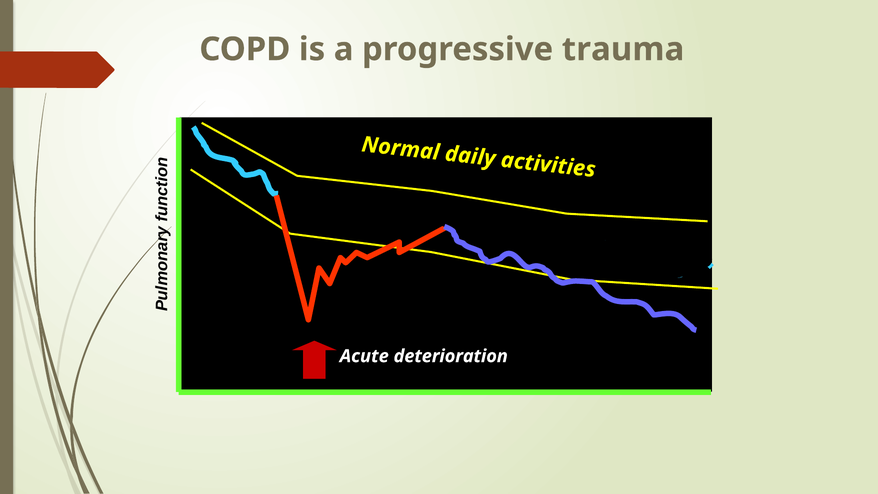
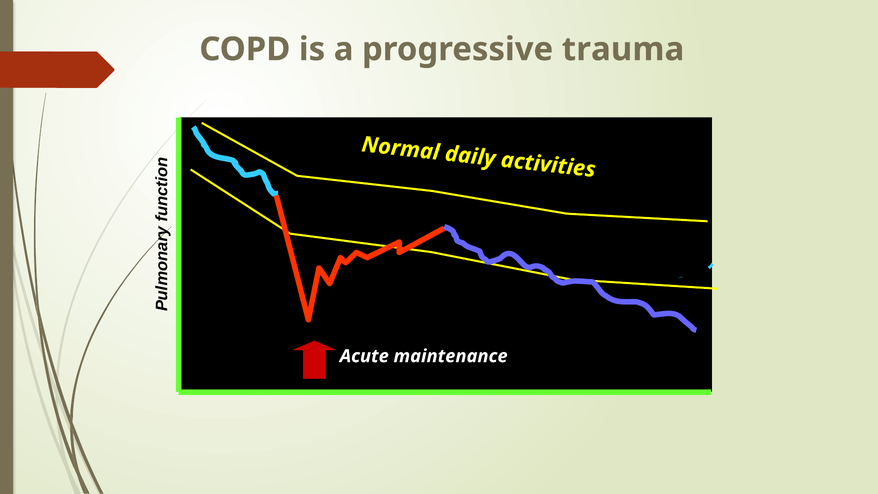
deterioration: deterioration -> maintenance
